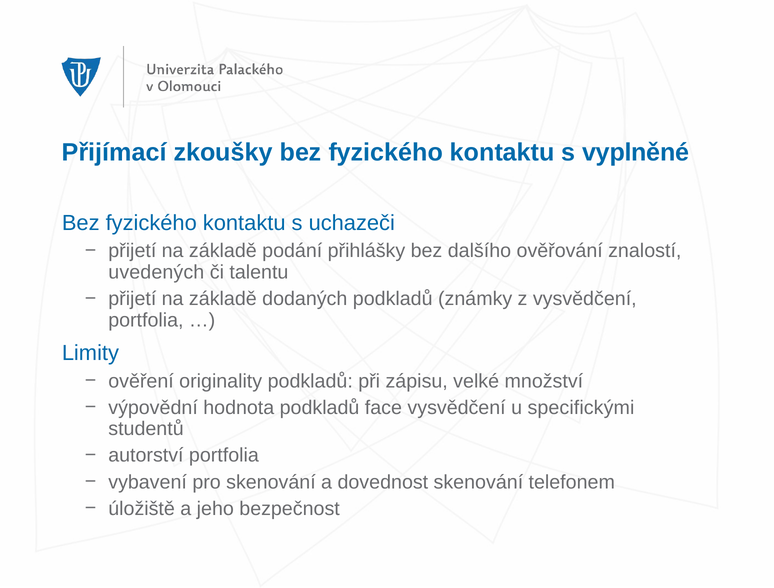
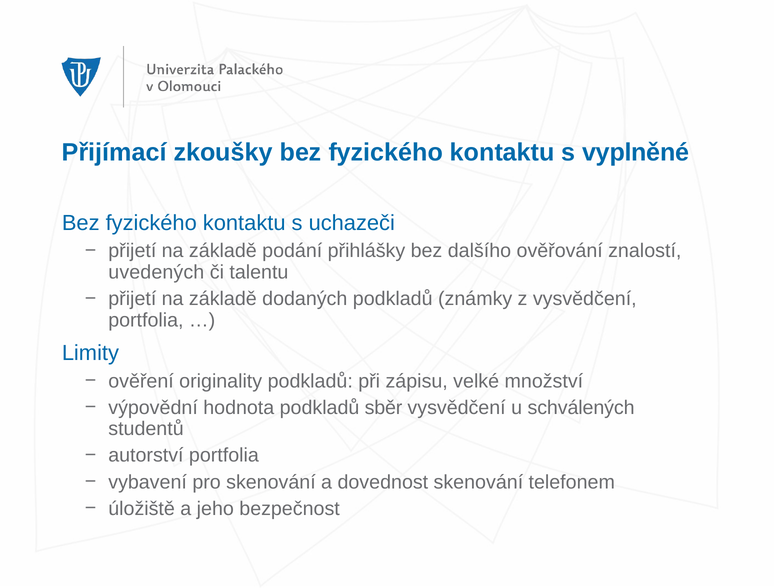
face: face -> sběr
specifickými: specifickými -> schválených
